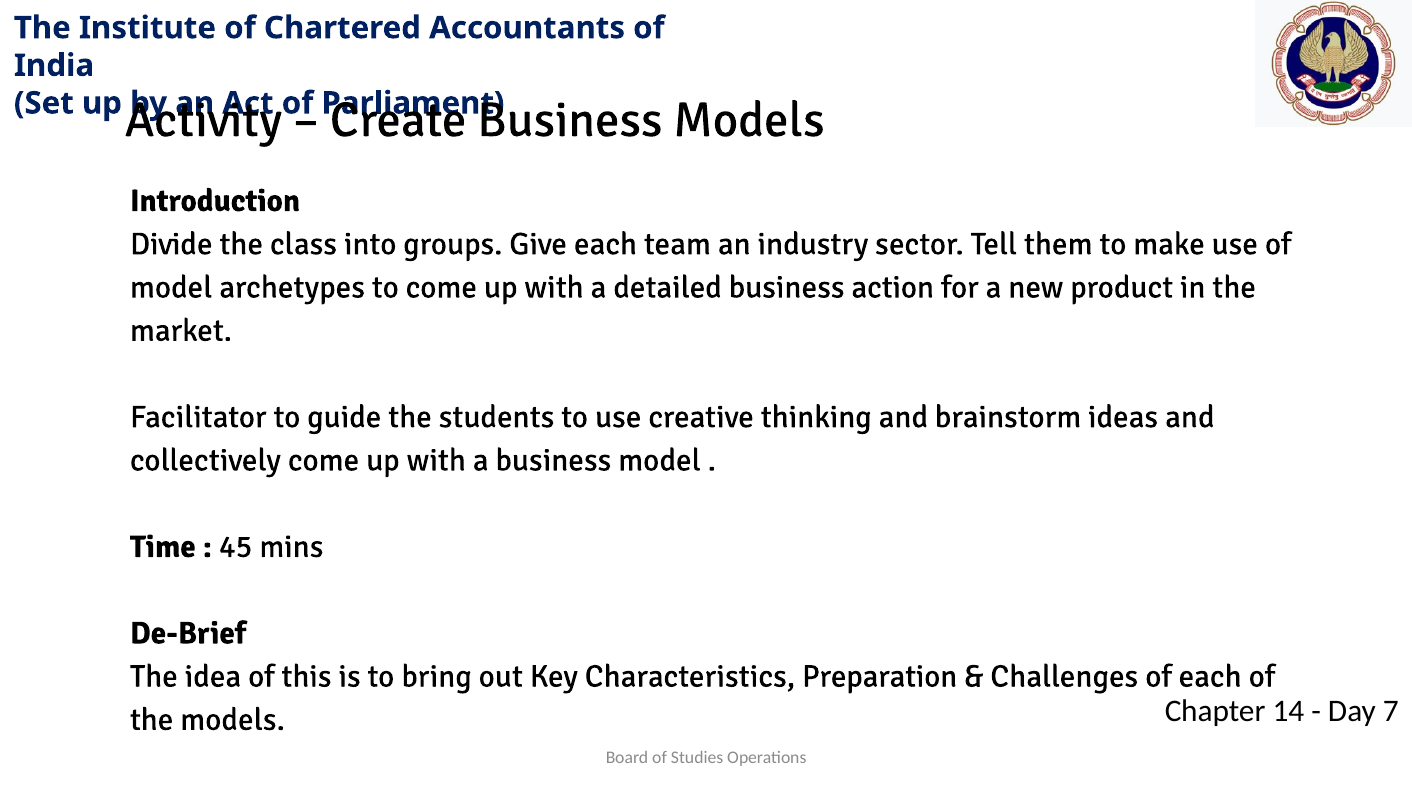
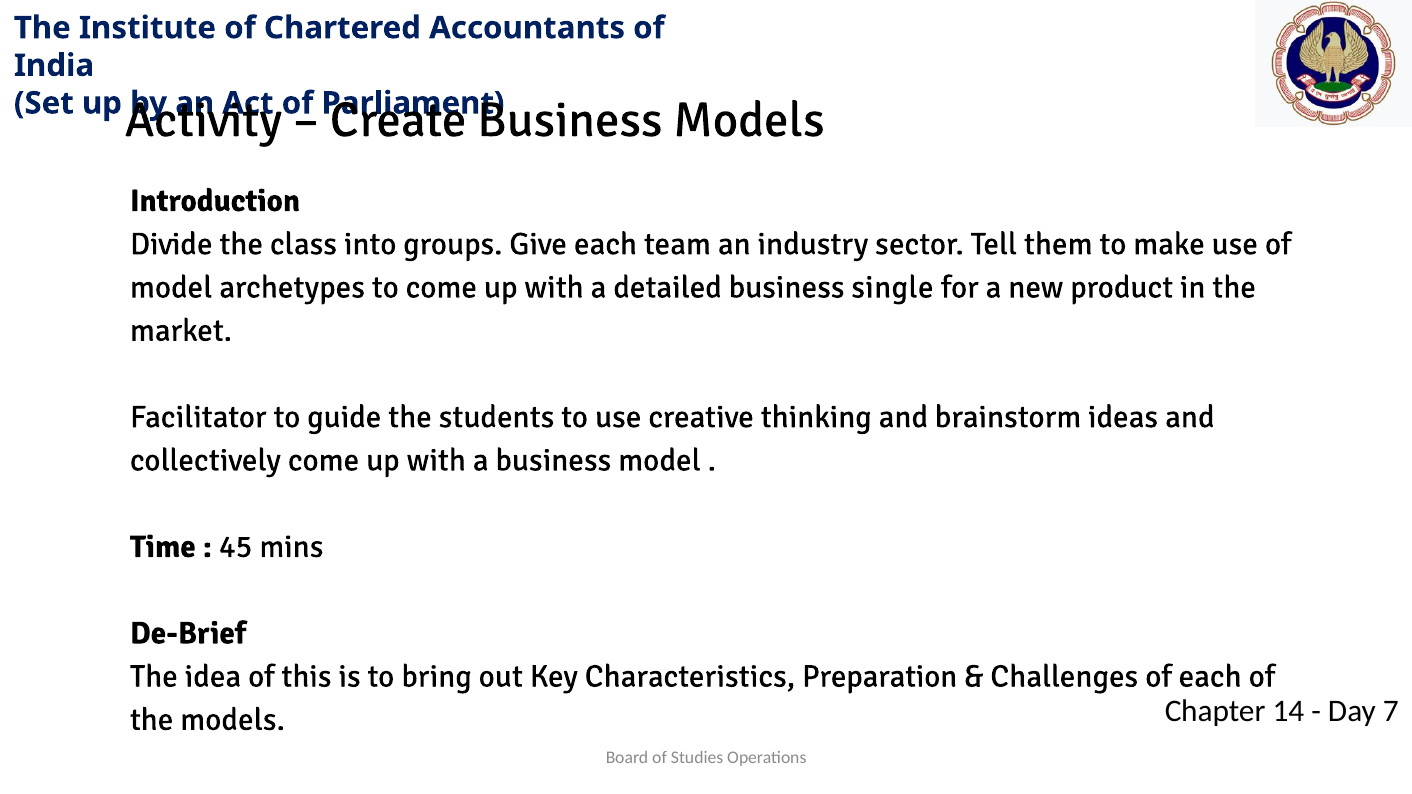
action: action -> single
